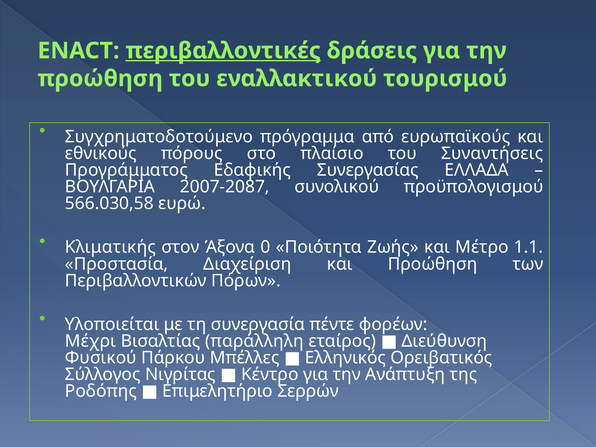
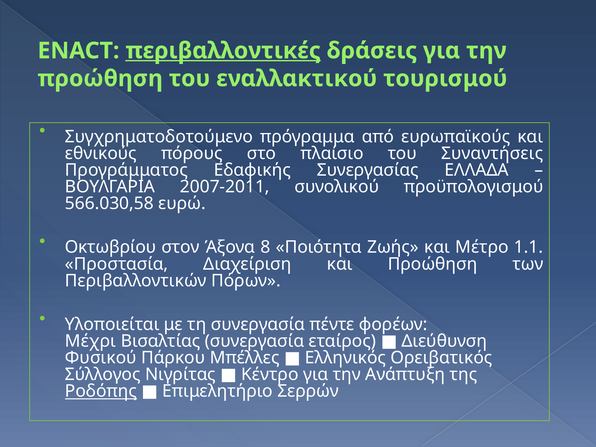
2007-2087: 2007-2087 -> 2007-2011
Κλιματικής: Κλιματικής -> Οκτωβρίου
0: 0 -> 8
Βισαλτίας παράλληλη: παράλληλη -> συνεργασία
Ροδόπης underline: none -> present
